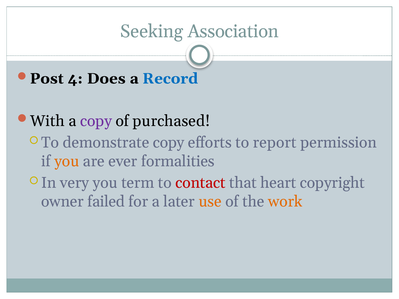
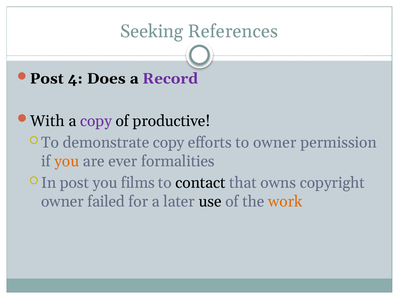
Association: Association -> References
Record colour: blue -> purple
purchased: purchased -> productive
to report: report -> owner
In very: very -> post
term: term -> films
contact colour: red -> black
heart: heart -> owns
use colour: orange -> black
